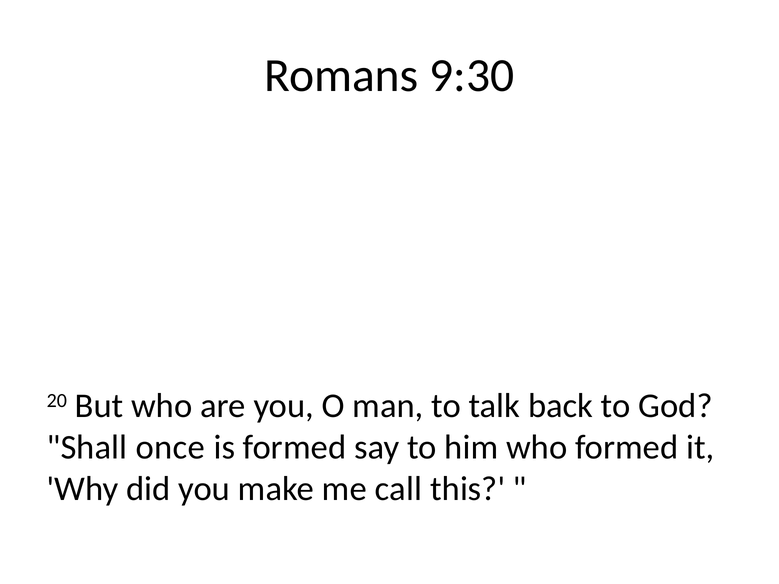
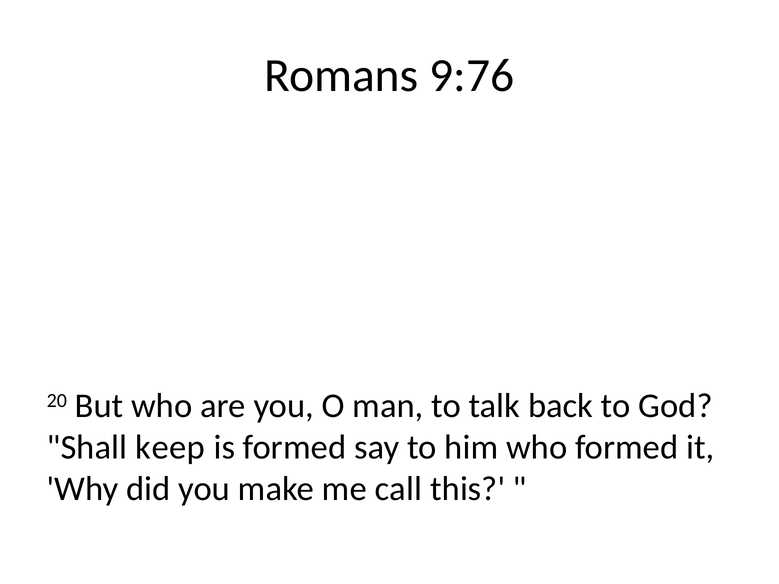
9:30: 9:30 -> 9:76
once: once -> keep
